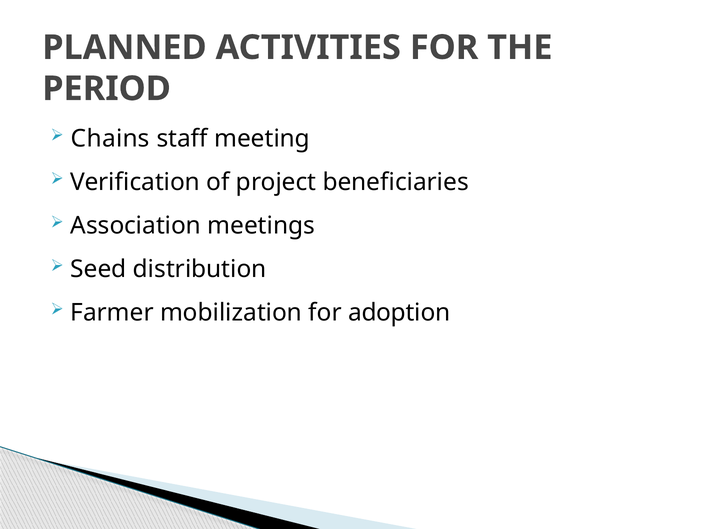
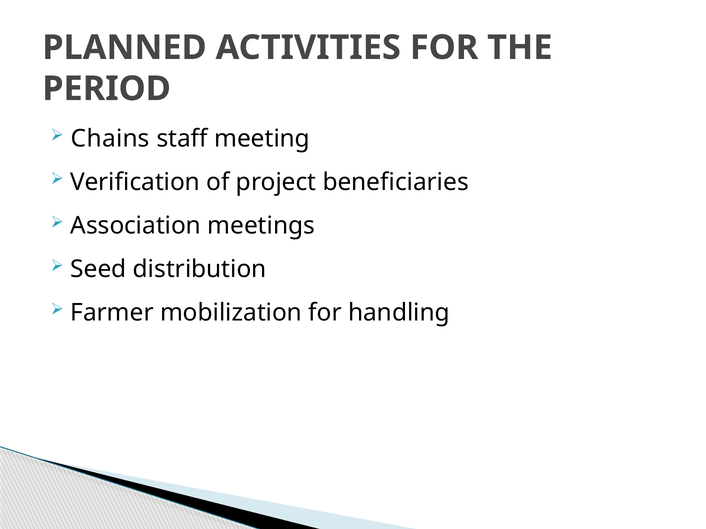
adoption: adoption -> handling
